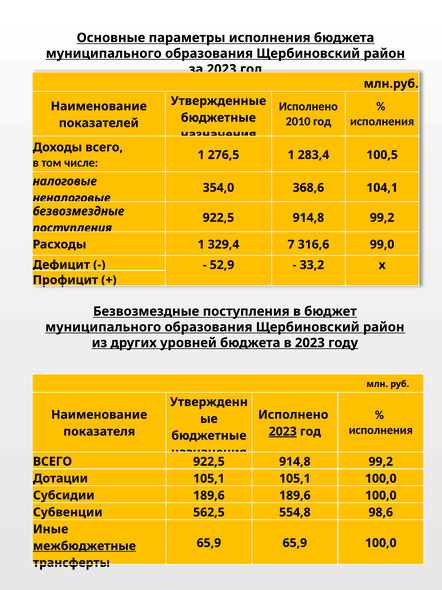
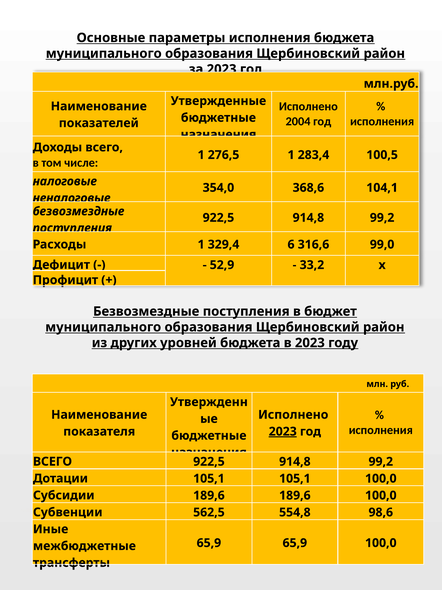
2010: 2010 -> 2004
7: 7 -> 6
межбюджетные underline: present -> none
